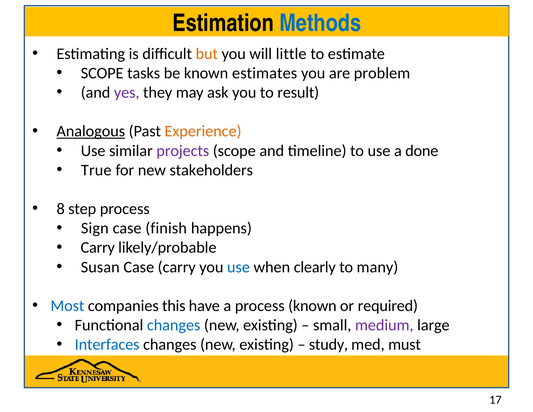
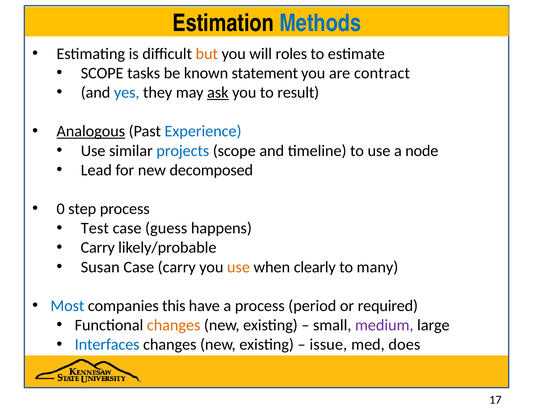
little: little -> roles
estimates: estimates -> statement
problem: problem -> contract
yes colour: purple -> blue
ask underline: none -> present
Experience colour: orange -> blue
projects colour: purple -> blue
done: done -> node
True: True -> Lead
stakeholders: stakeholders -> decomposed
8: 8 -> 0
Sign: Sign -> Test
finish: finish -> guess
use at (238, 267) colour: blue -> orange
process known: known -> period
changes at (174, 325) colour: blue -> orange
study: study -> issue
must: must -> does
